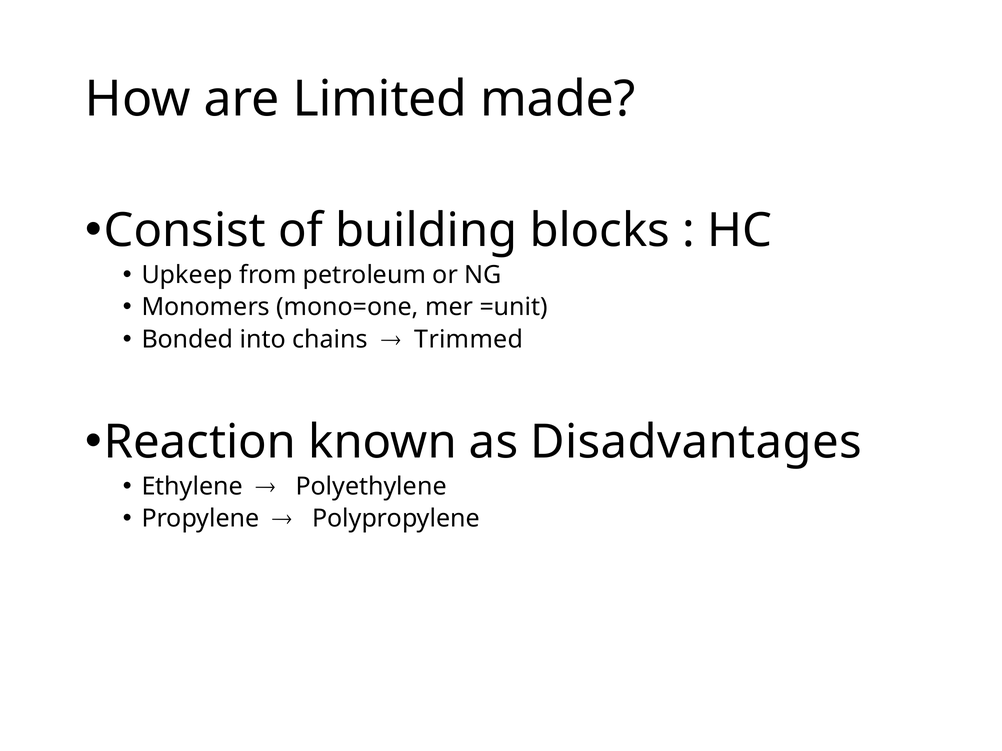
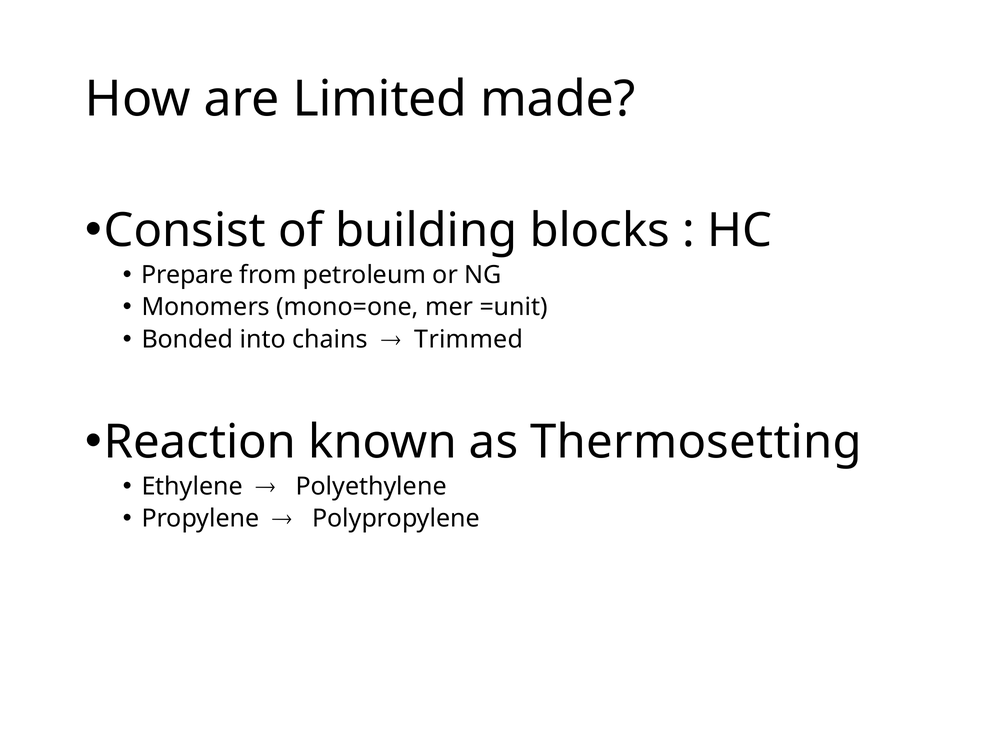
Upkeep: Upkeep -> Prepare
Disadvantages: Disadvantages -> Thermosetting
